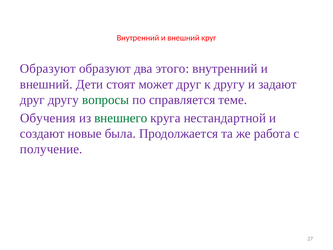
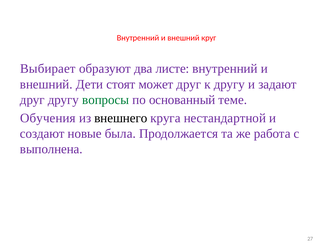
Образуют at (48, 69): Образуют -> Выбирает
этого: этого -> листе
справляется: справляется -> основанный
внешнего colour: green -> black
получение: получение -> выполнена
